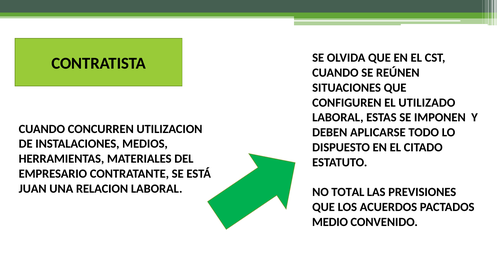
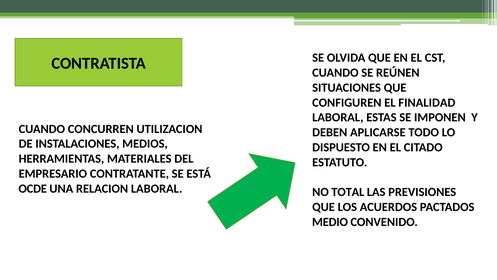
UTILIZADO: UTILIZADO -> FINALIDAD
JUAN: JUAN -> OCDE
